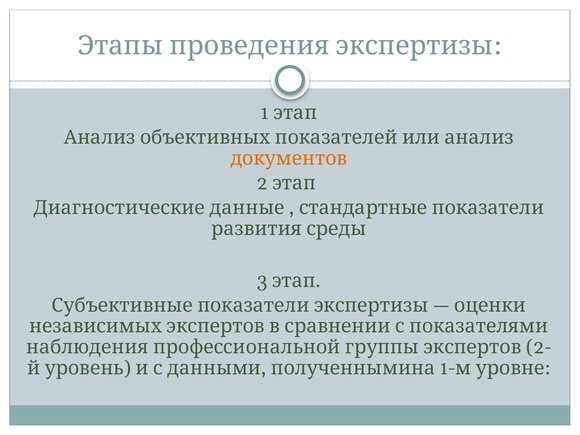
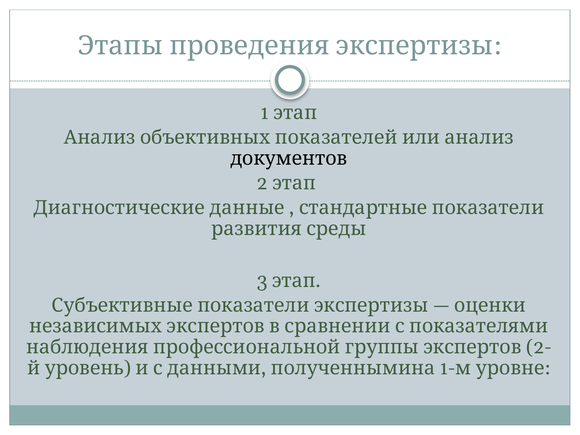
документов colour: orange -> black
